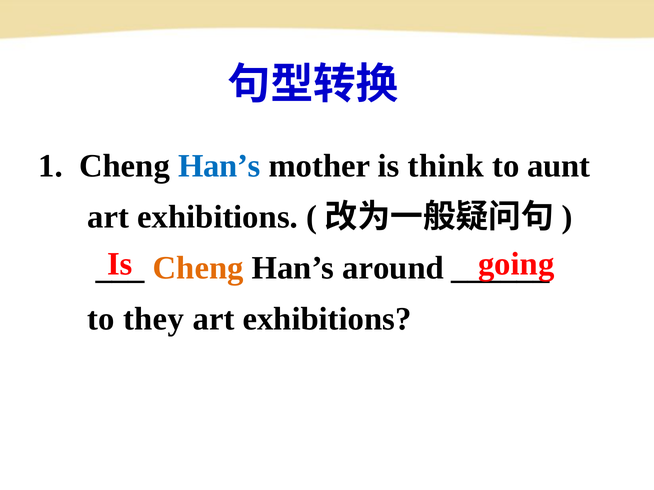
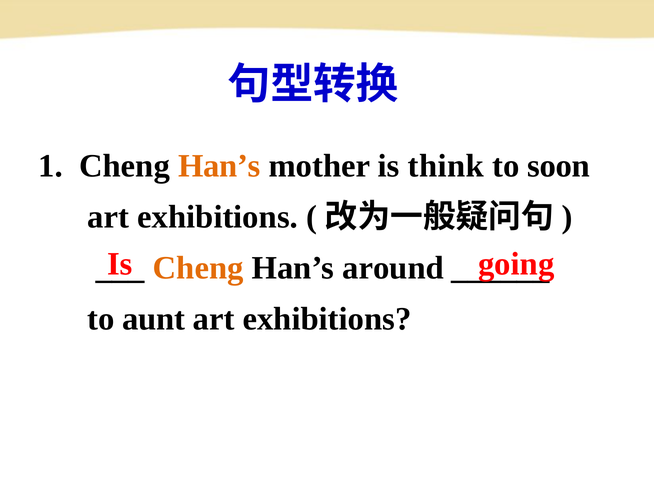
Han’s at (219, 166) colour: blue -> orange
aunt: aunt -> soon
they: they -> aunt
